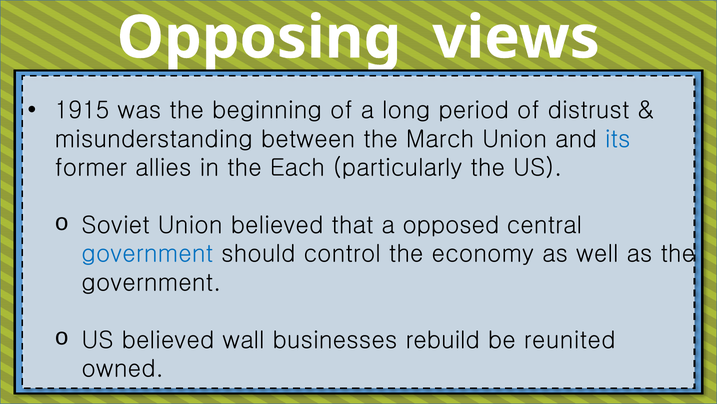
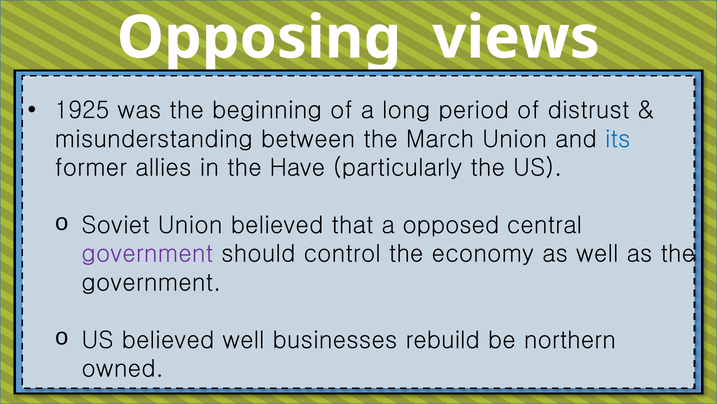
1915: 1915 -> 1925
Each: Each -> Have
government at (147, 254) colour: blue -> purple
believed wall: wall -> well
reunited: reunited -> northern
